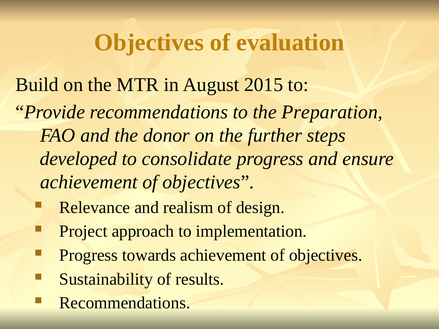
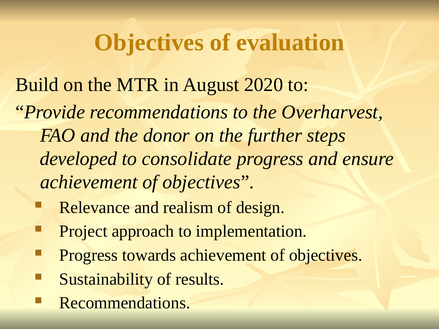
2015: 2015 -> 2020
Preparation: Preparation -> Overharvest
